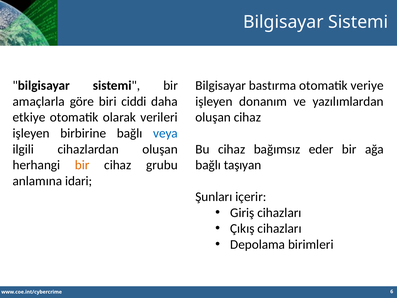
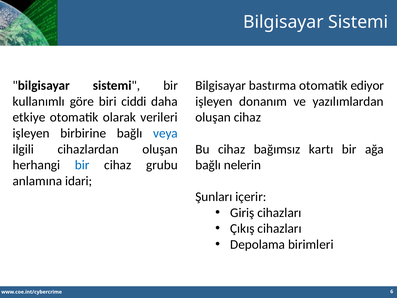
veriye: veriye -> ediyor
amaçlarla: amaçlarla -> kullanımlı
eder: eder -> kartı
bir at (82, 165) colour: orange -> blue
taşıyan: taşıyan -> nelerin
